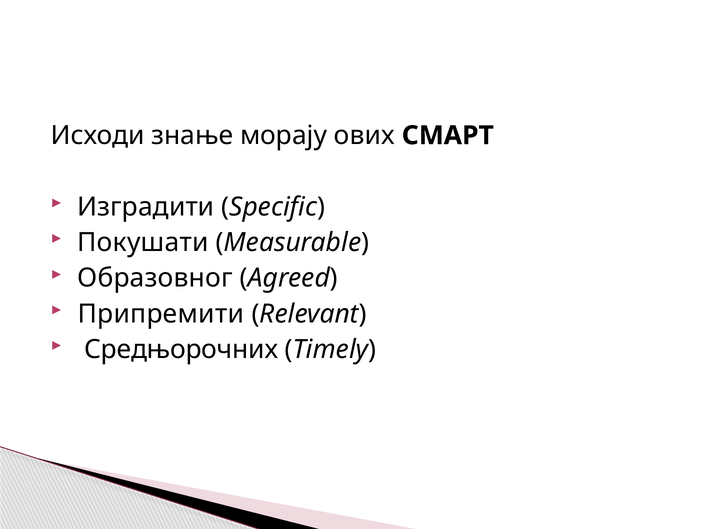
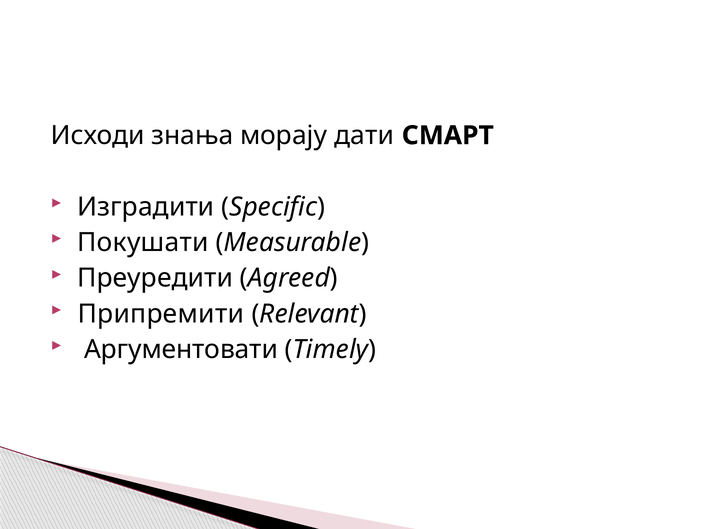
знање: знање -> знања
ових: ових -> дати
Образовног: Образовног -> Преуредити
Средњорочних: Средњорочних -> Аргументовати
